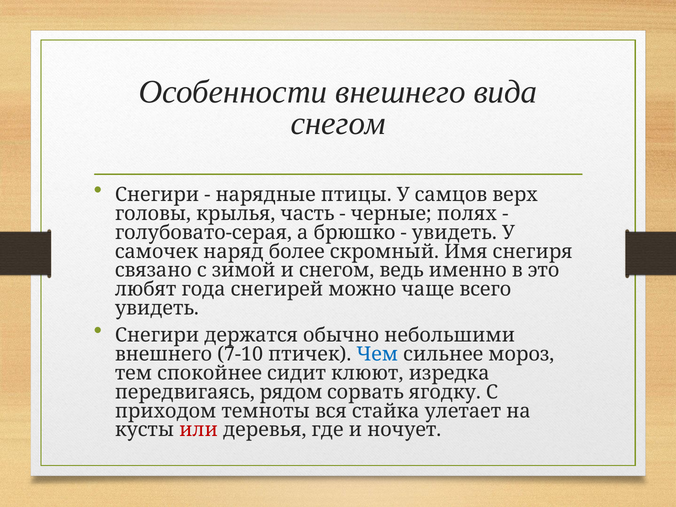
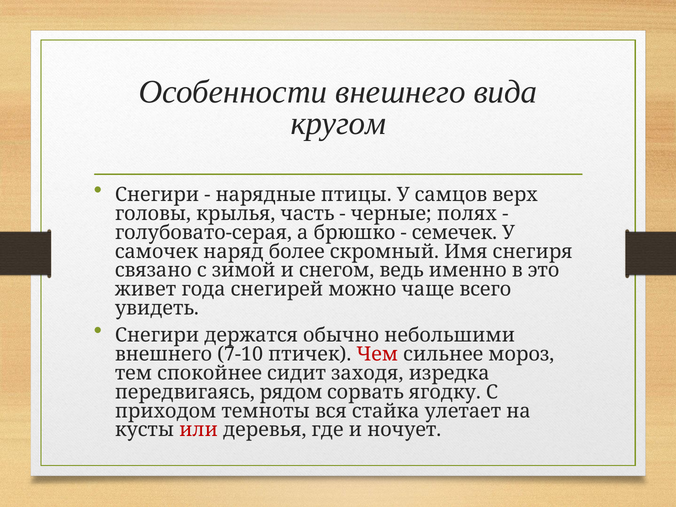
снегом at (338, 123): снегом -> кругом
увидеть at (454, 233): увидеть -> семечек
любят: любят -> живет
Чем colour: blue -> red
клюют: клюют -> заходя
